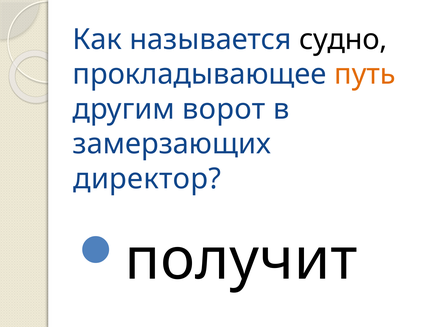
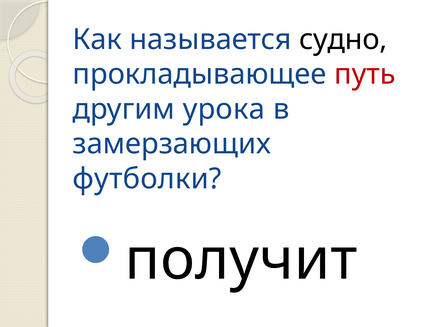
путь colour: orange -> red
ворот: ворот -> урока
директор: директор -> футболки
